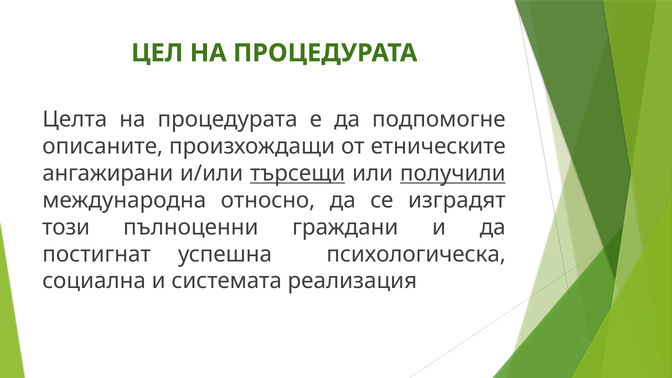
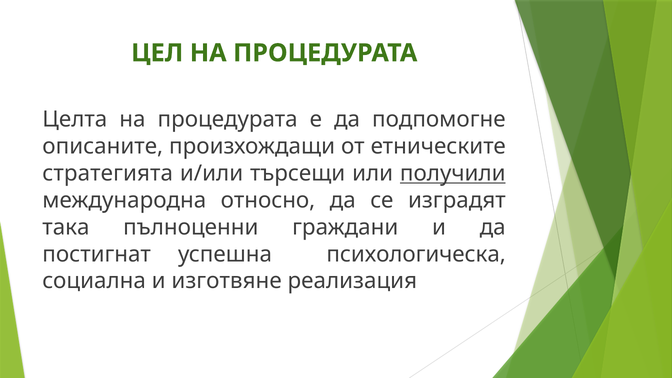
ангажирани: ангажирани -> стратегията
търсещи underline: present -> none
този: този -> така
системата: системата -> изготвяне
